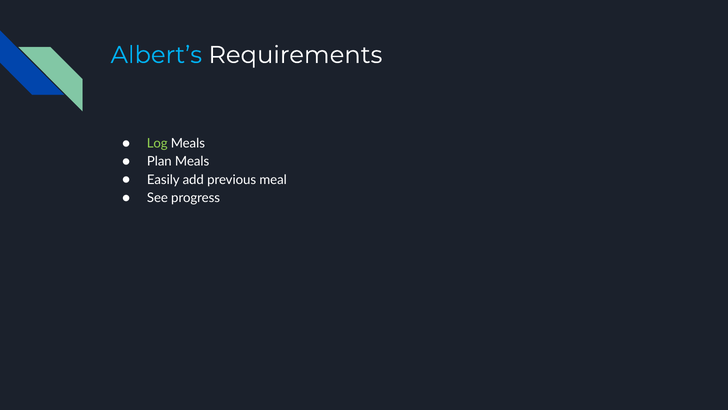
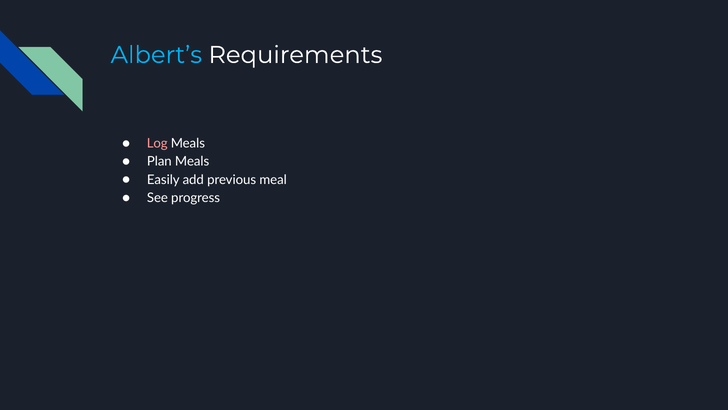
Log colour: light green -> pink
